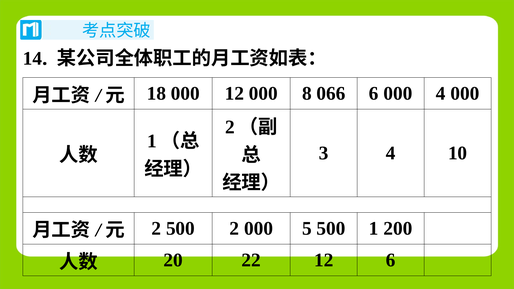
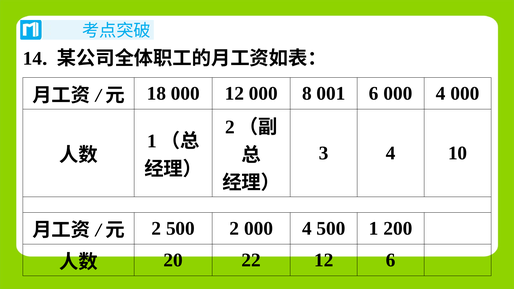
066: 066 -> 001
2 000 5: 5 -> 4
